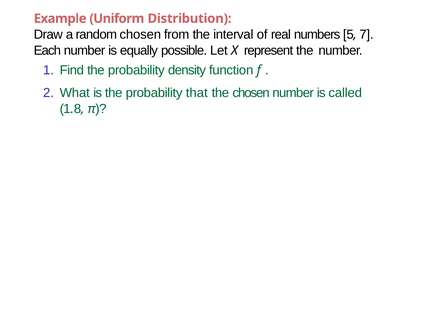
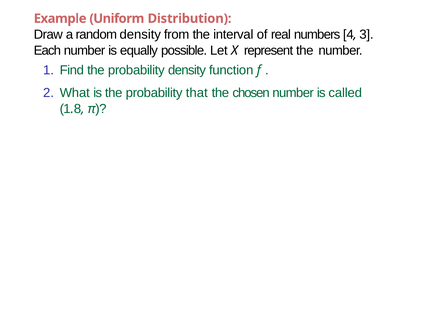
random chosen: chosen -> density
5: 5 -> 4
7: 7 -> 3
